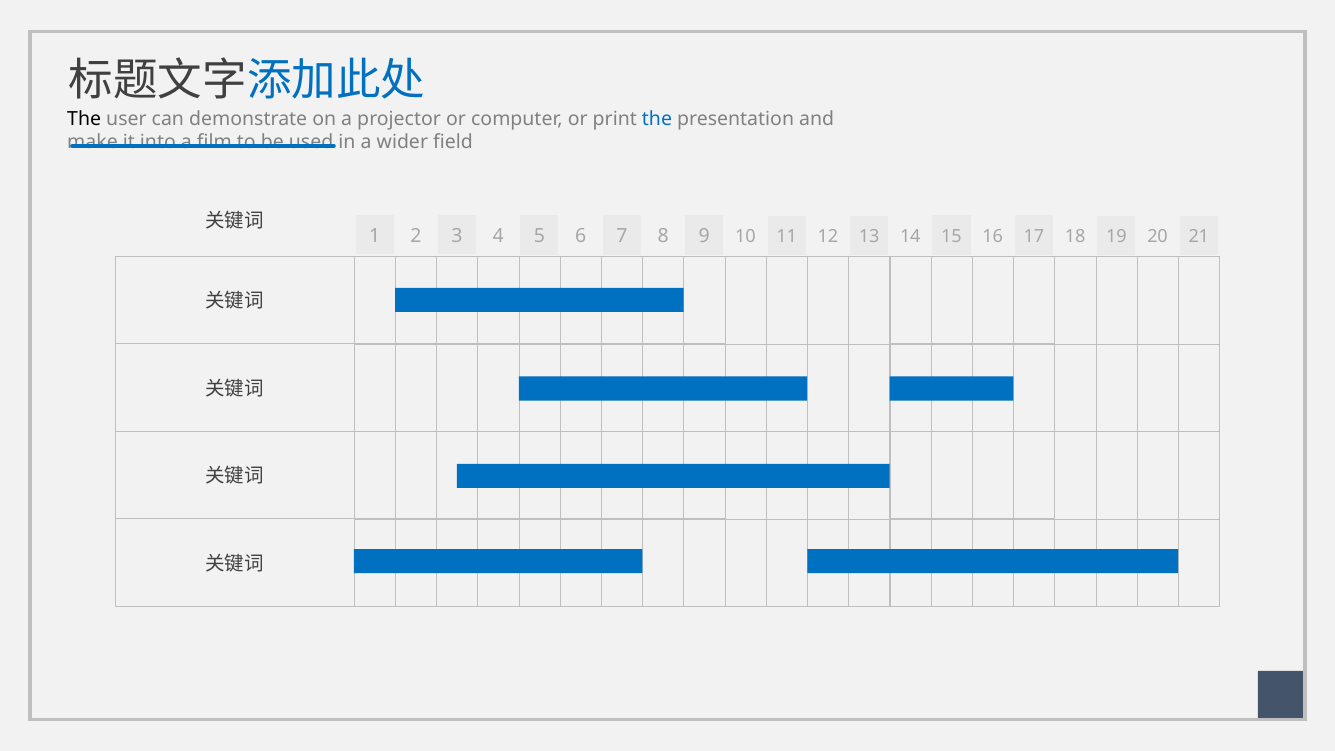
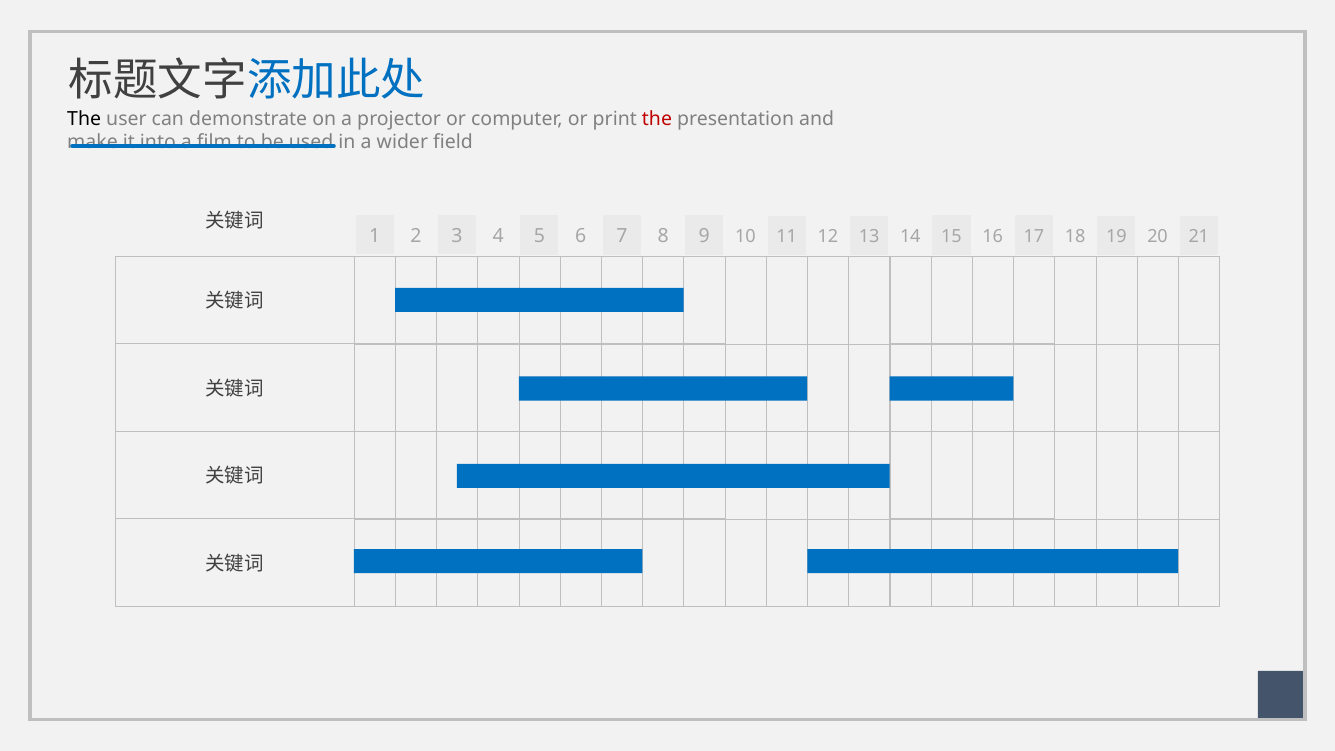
the at (657, 119) colour: blue -> red
